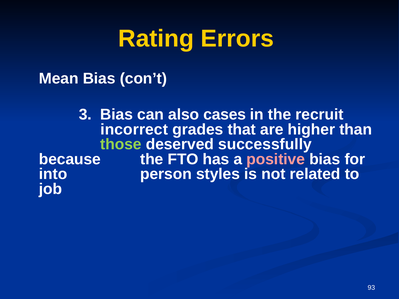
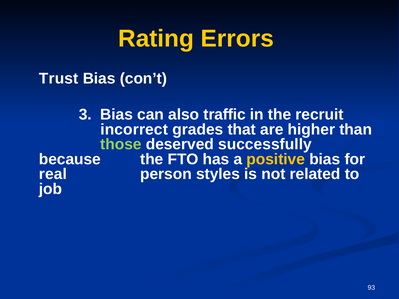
Mean: Mean -> Trust
cases: cases -> traffic
positive colour: pink -> yellow
into: into -> real
